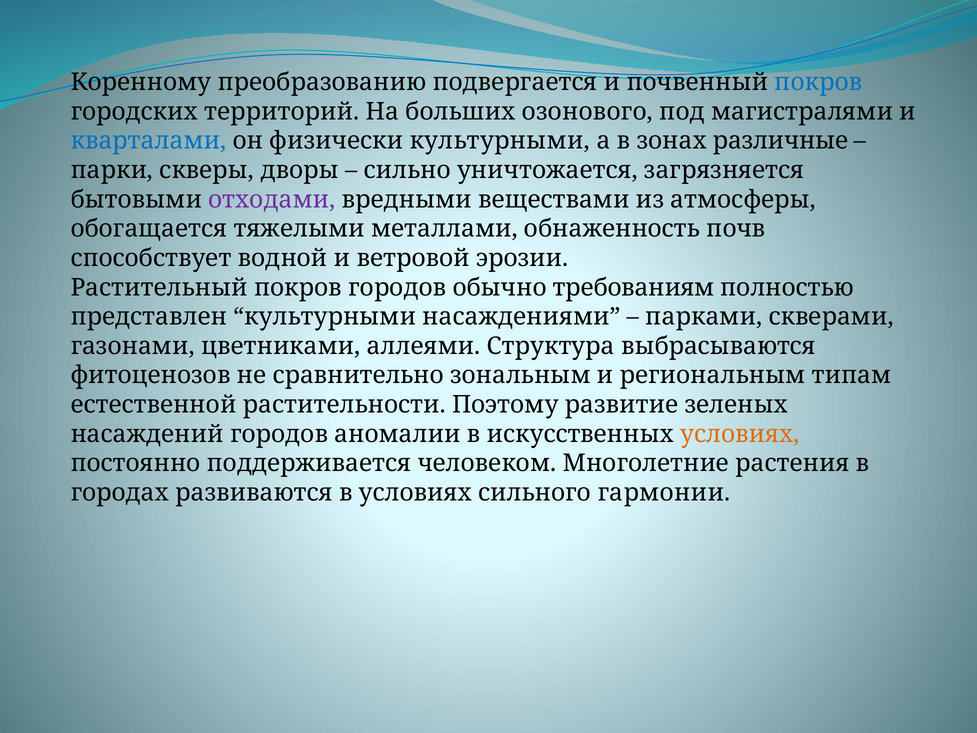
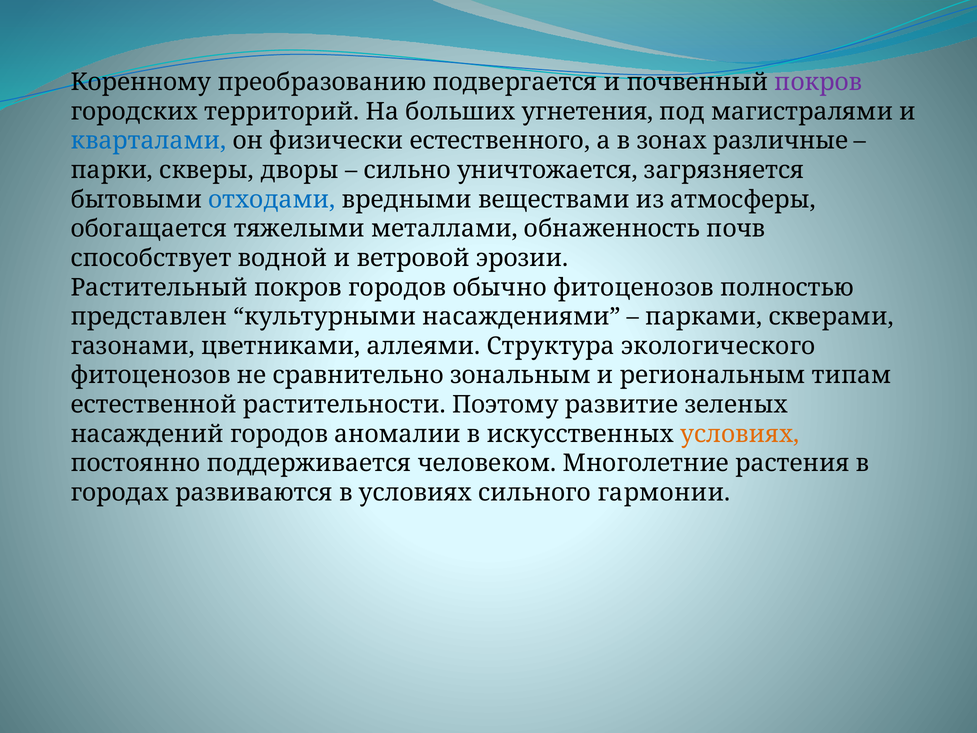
покров at (818, 82) colour: blue -> purple
озонового: озонового -> угнетения
физически культурными: культурными -> естественного
отходами colour: purple -> blue
обычно требованиям: требованиям -> фитоценозов
выбрасываются: выбрасываются -> экологического
